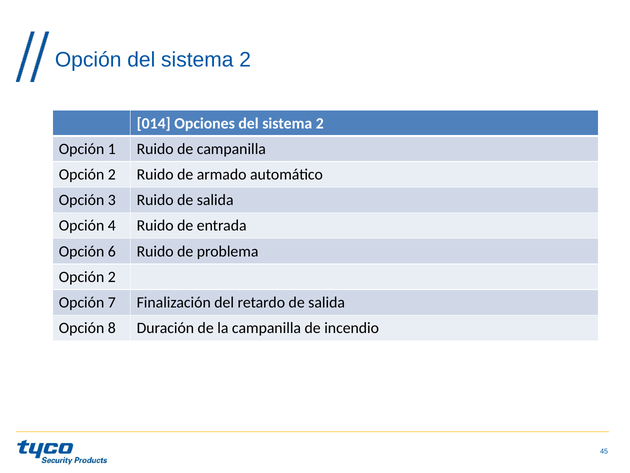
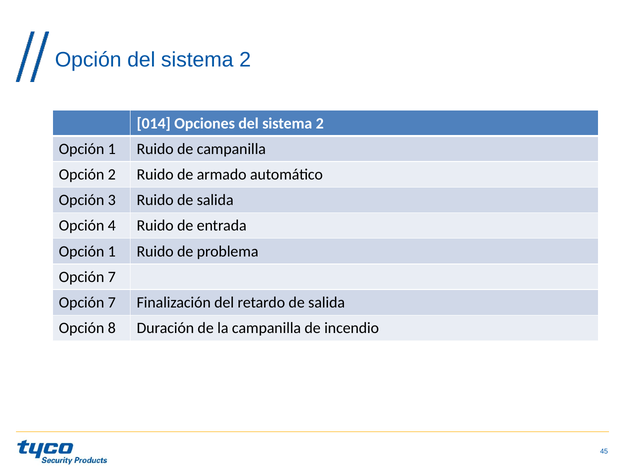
6 at (112, 251): 6 -> 1
2 at (112, 277): 2 -> 7
